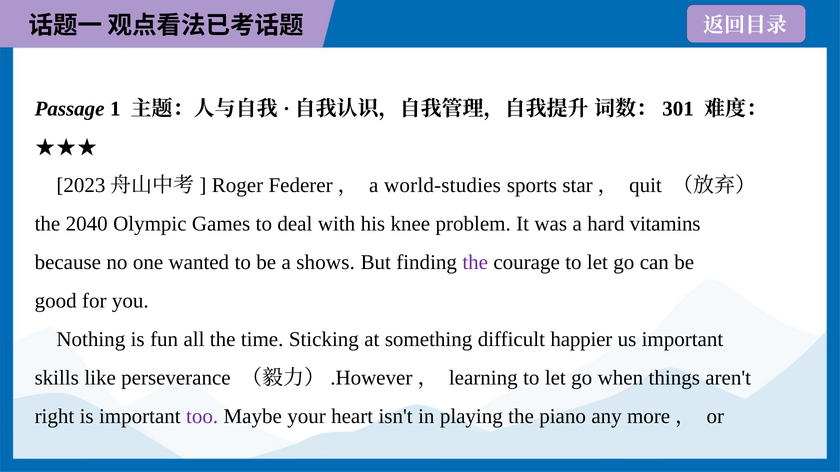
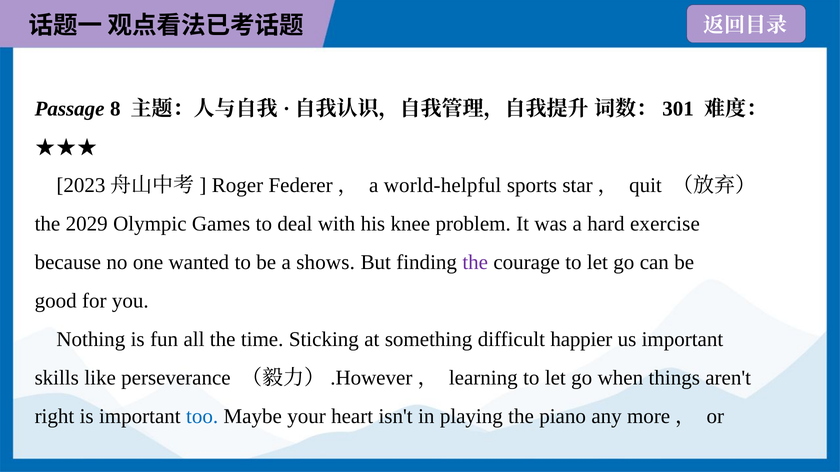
1: 1 -> 8
world-studies: world-studies -> world-helpful
2040: 2040 -> 2029
vitamins: vitamins -> exercise
too colour: purple -> blue
